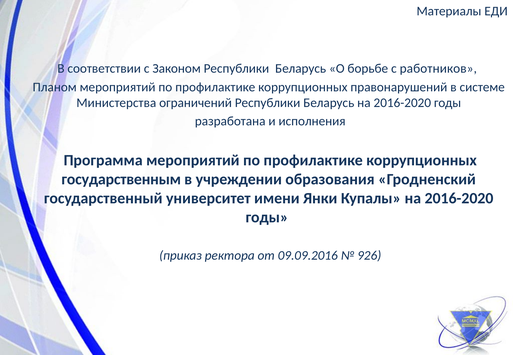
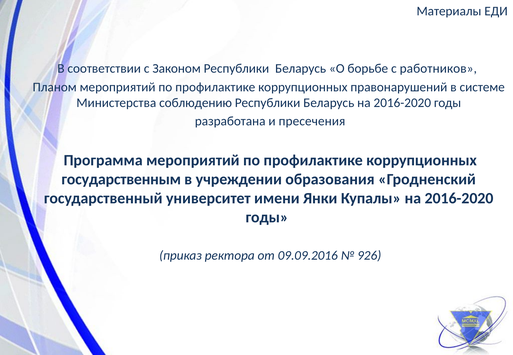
ограничений: ограничений -> соблюдению
исполнения: исполнения -> пресечения
